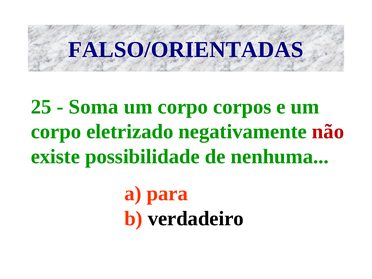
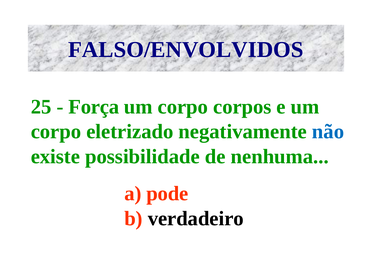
FALSO/ORIENTADAS: FALSO/ORIENTADAS -> FALSO/ENVOLVIDOS
Soma: Soma -> Força
não colour: red -> blue
para: para -> pode
